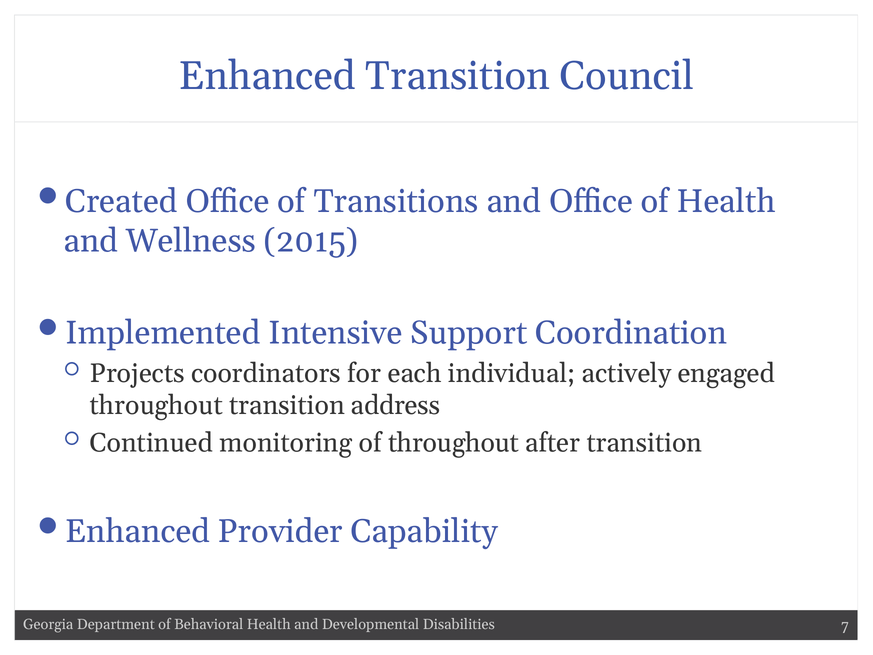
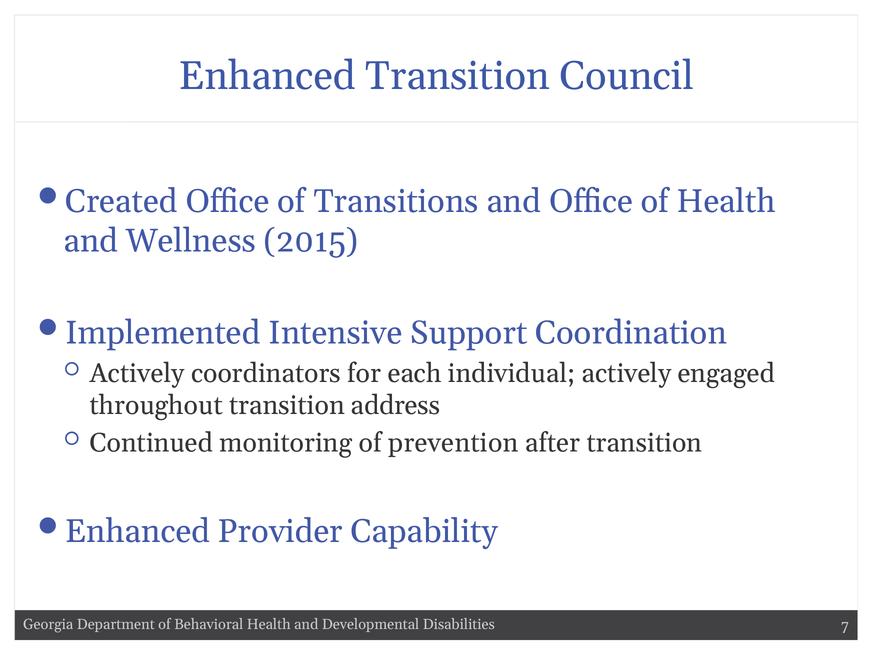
Projects at (137, 373): Projects -> Actively
of throughout: throughout -> prevention
